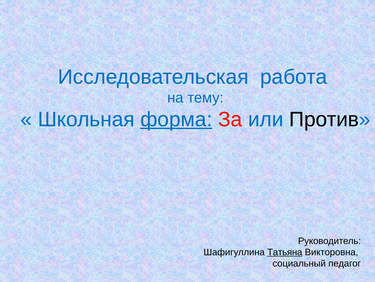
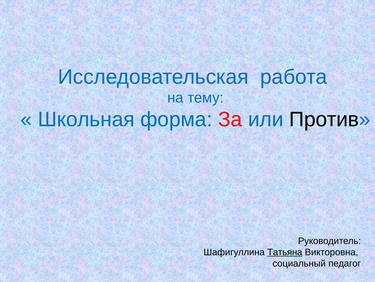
форма underline: present -> none
